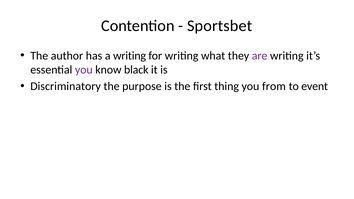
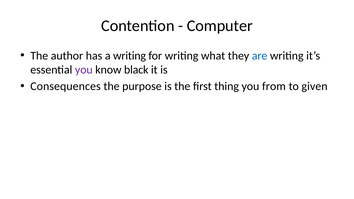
Sportsbet: Sportsbet -> Computer
are colour: purple -> blue
Discriminatory: Discriminatory -> Consequences
event: event -> given
